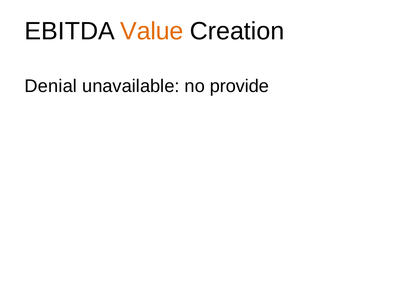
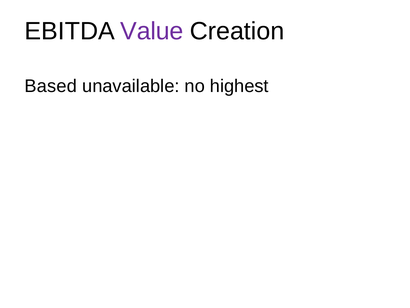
Value colour: orange -> purple
Denial: Denial -> Based
provide: provide -> highest
